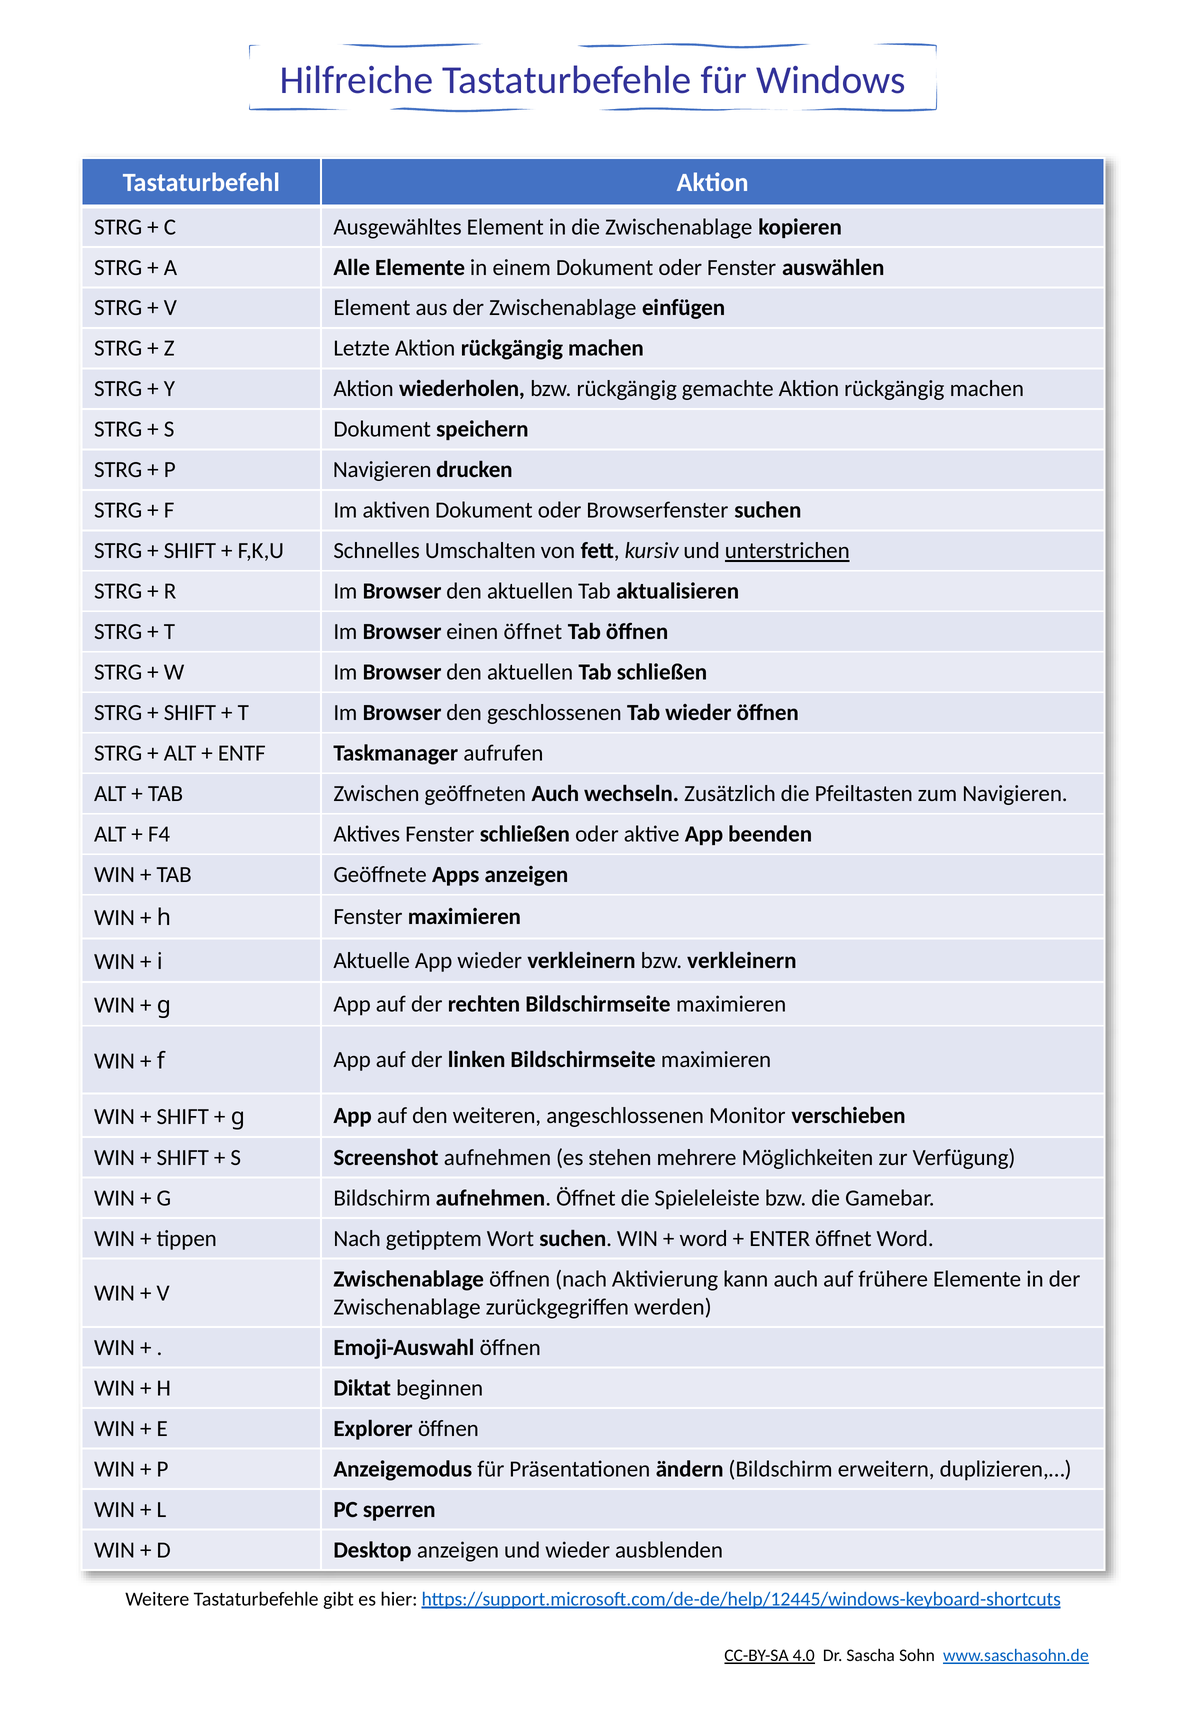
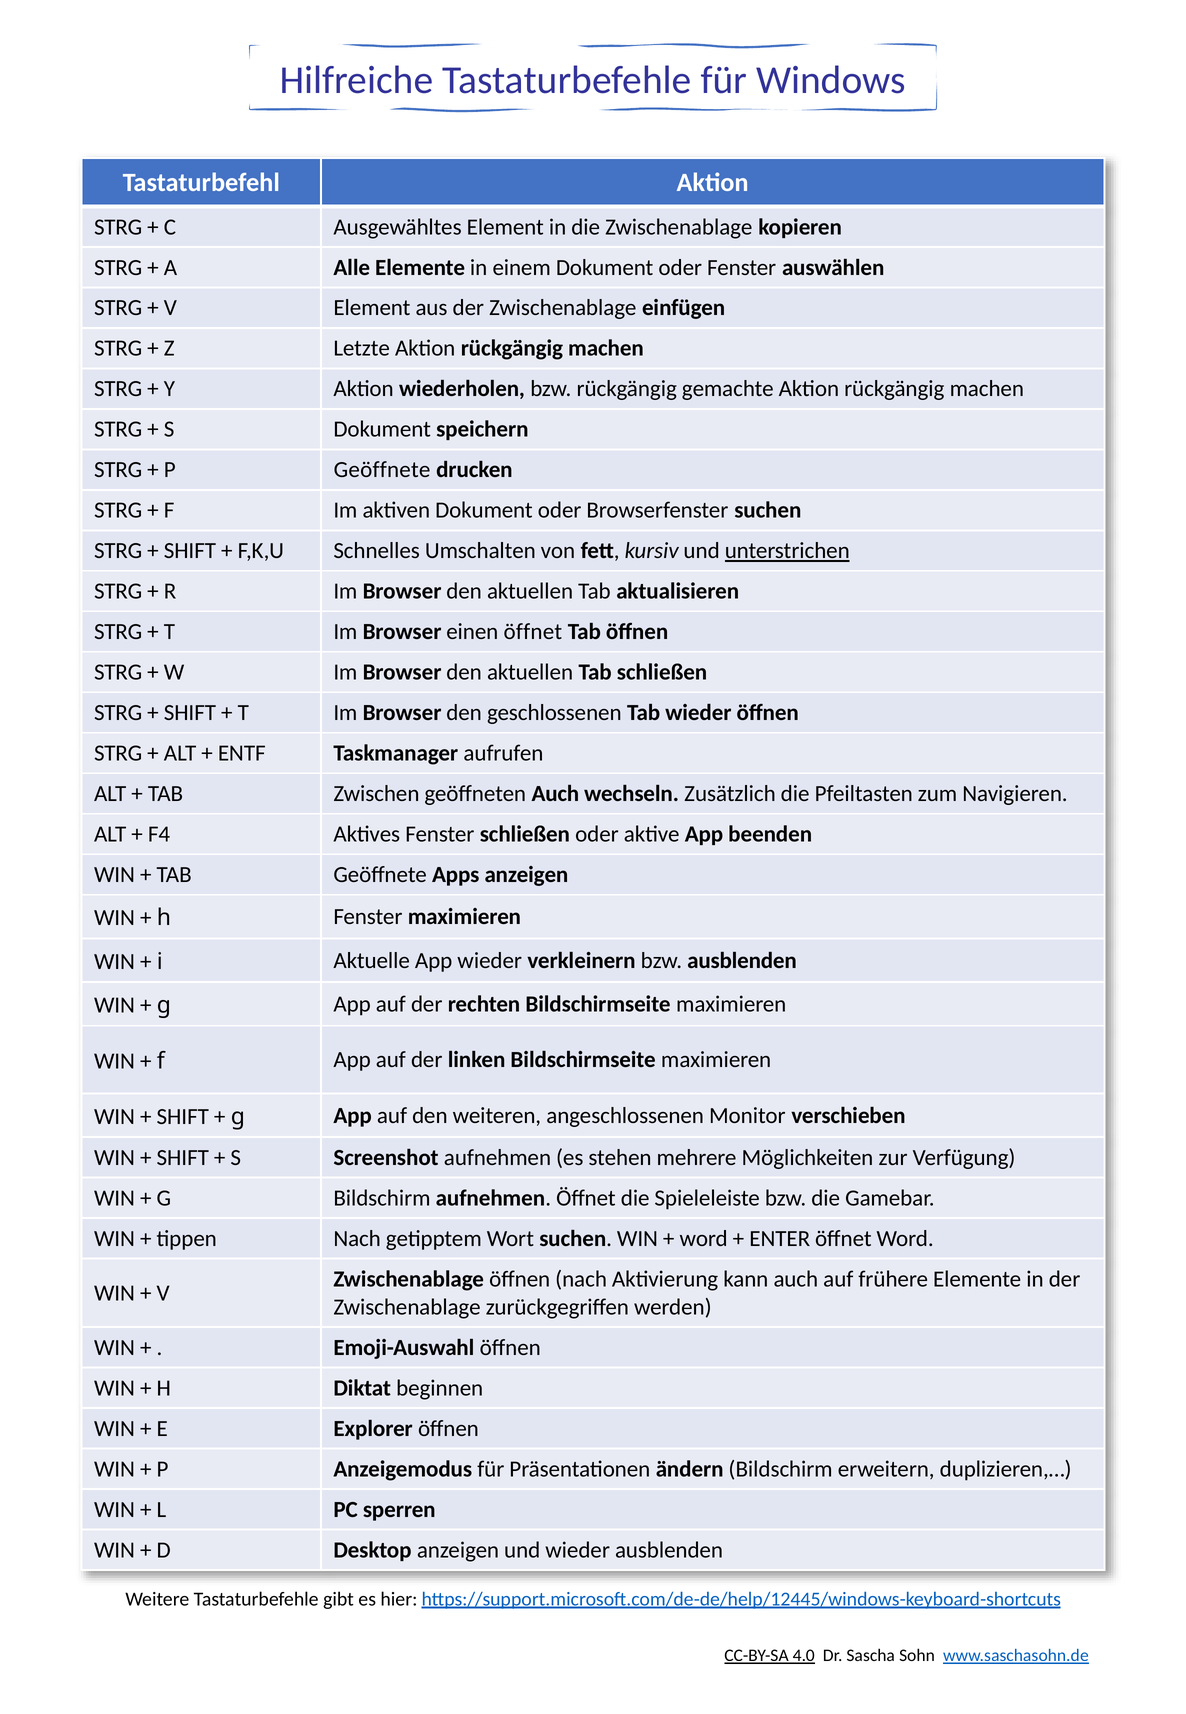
P Navigieren: Navigieren -> Geöffnete
bzw verkleinern: verkleinern -> ausblenden
